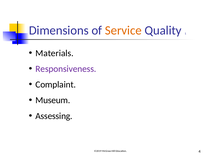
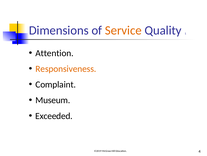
Materials: Materials -> Attention
Responsiveness colour: purple -> orange
Assessing: Assessing -> Exceeded
